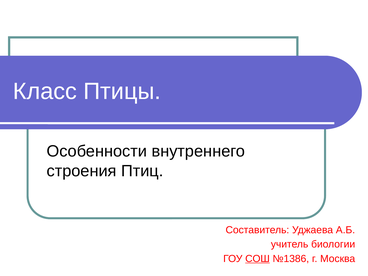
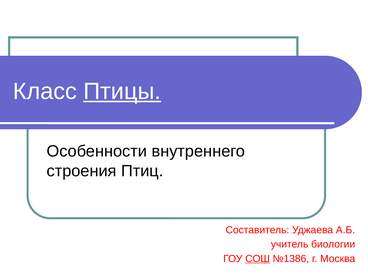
Птицы underline: none -> present
